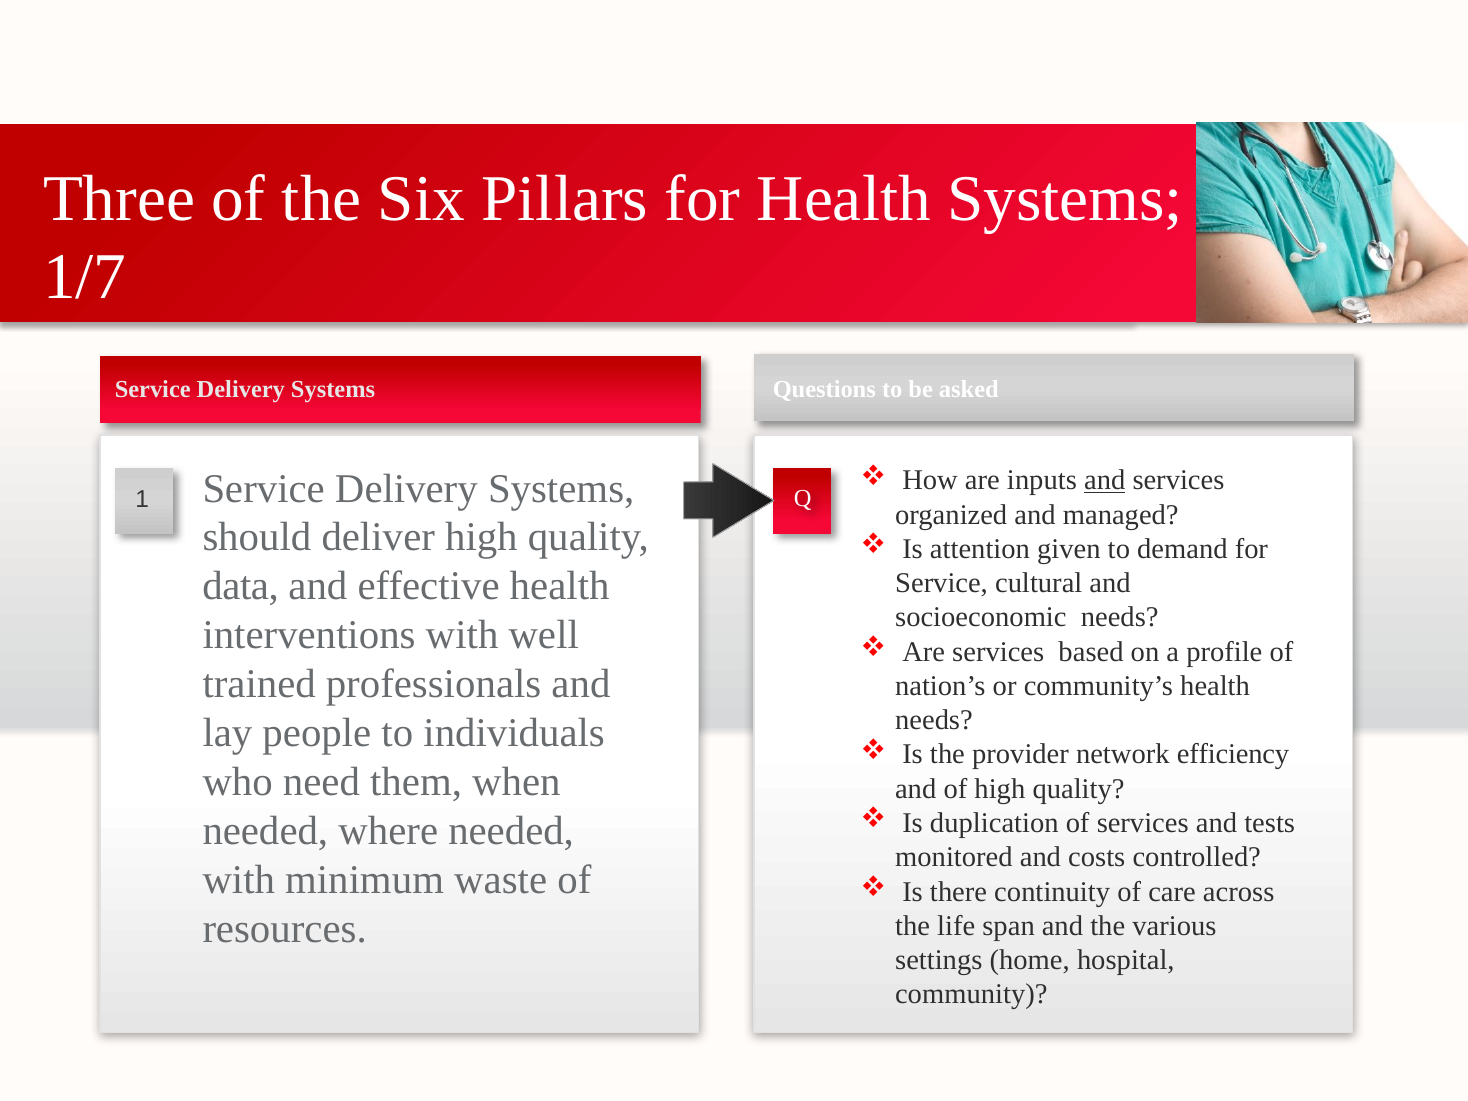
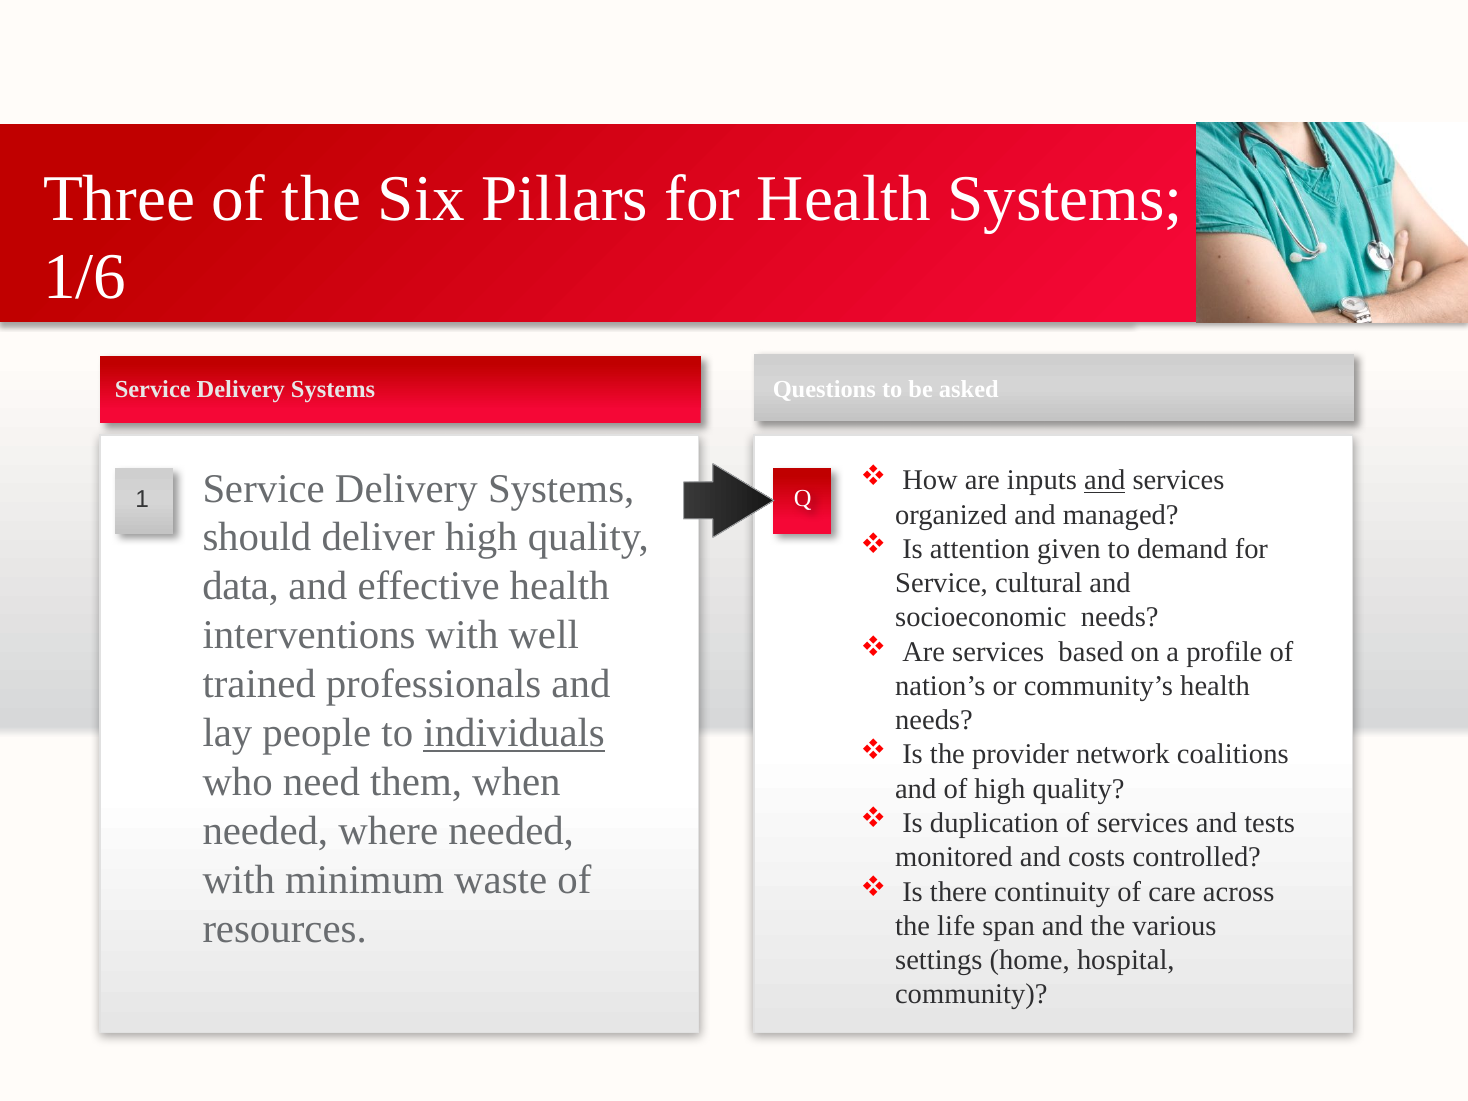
1/7: 1/7 -> 1/6
individuals underline: none -> present
efficiency: efficiency -> coalitions
